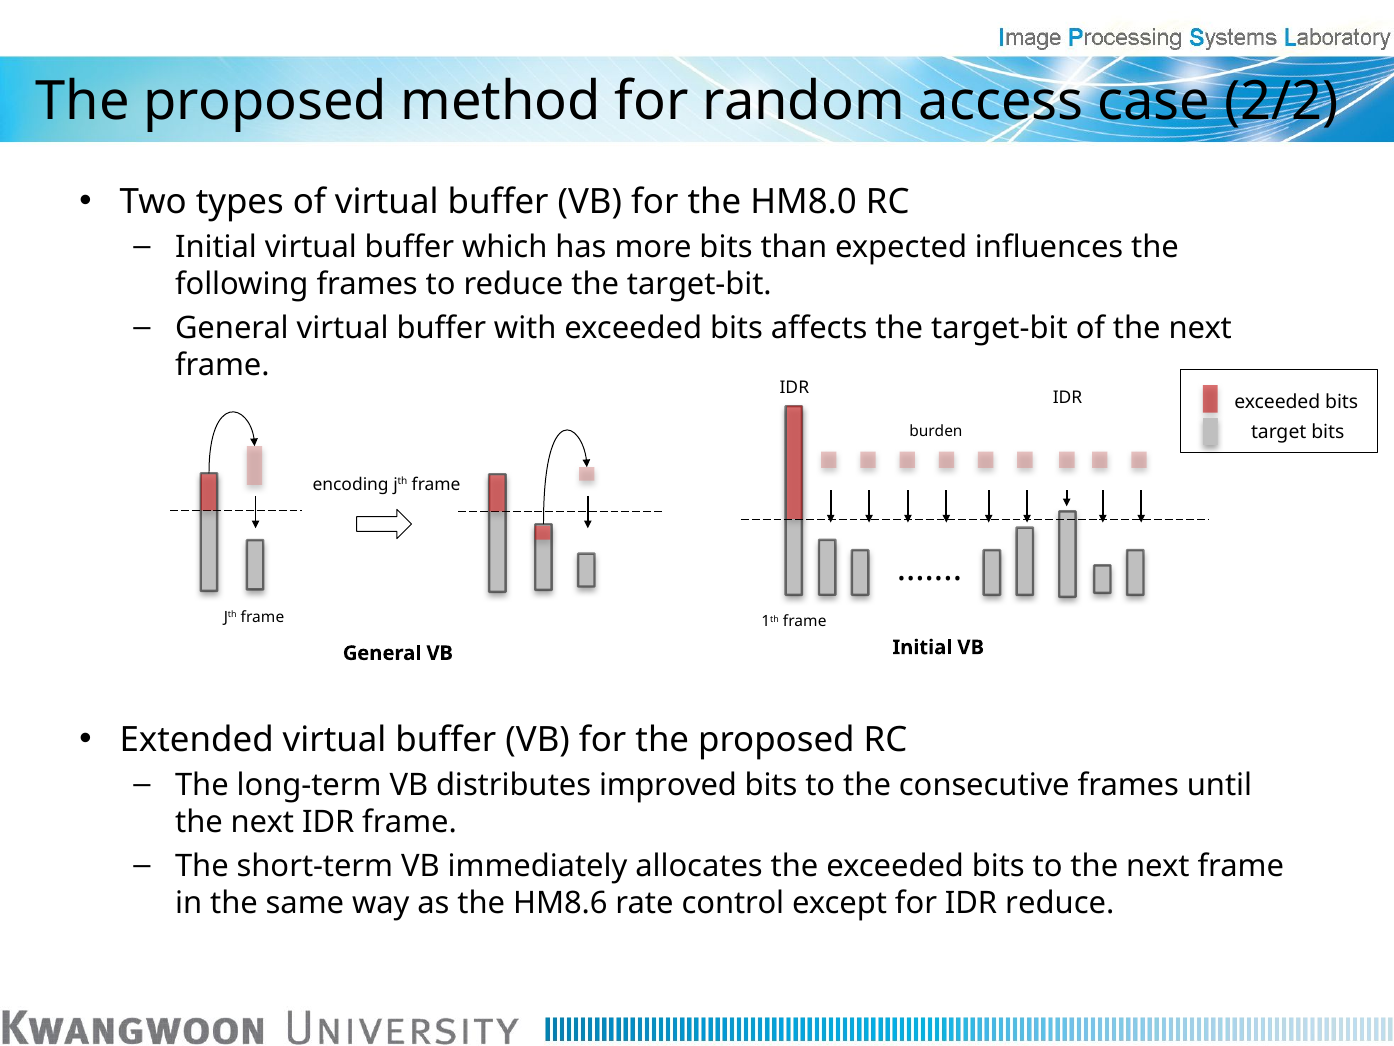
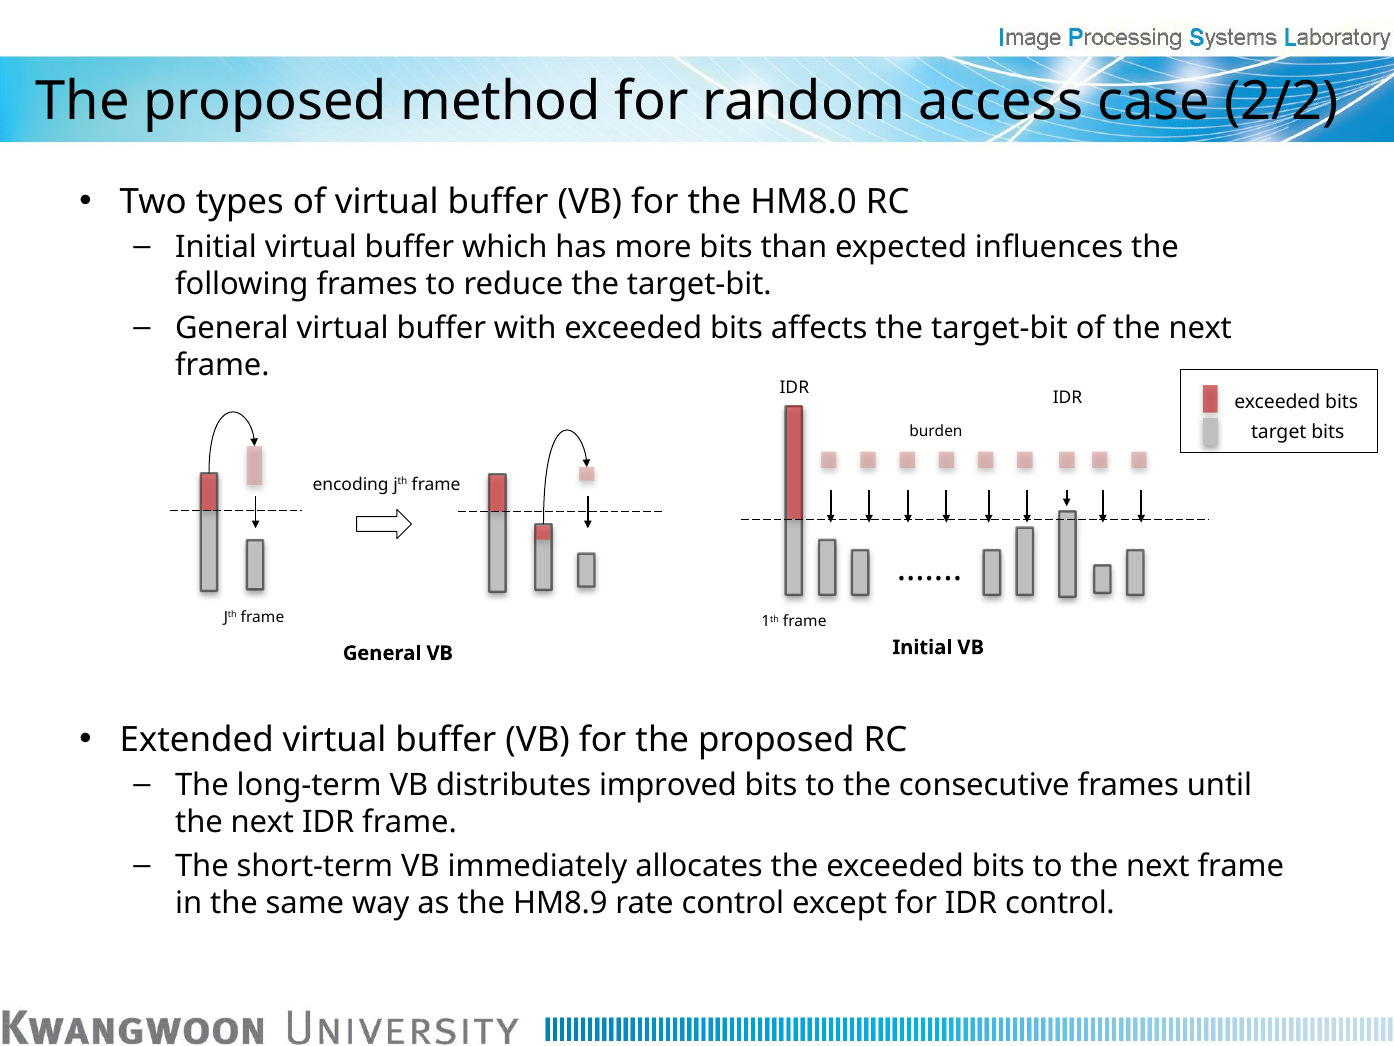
HM8.6: HM8.6 -> HM8.9
IDR reduce: reduce -> control
